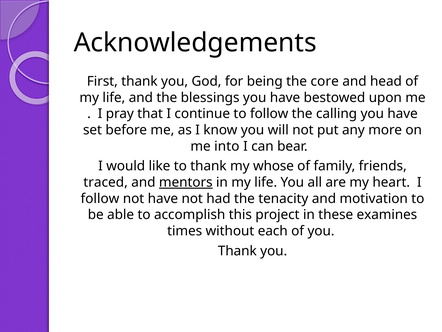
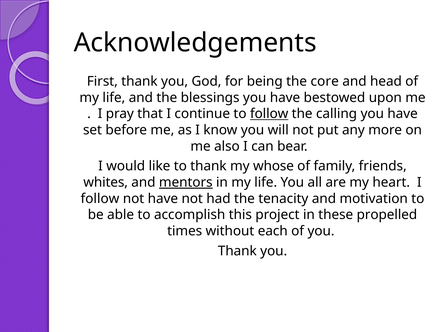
follow at (269, 114) underline: none -> present
into: into -> also
traced: traced -> whites
examines: examines -> propelled
